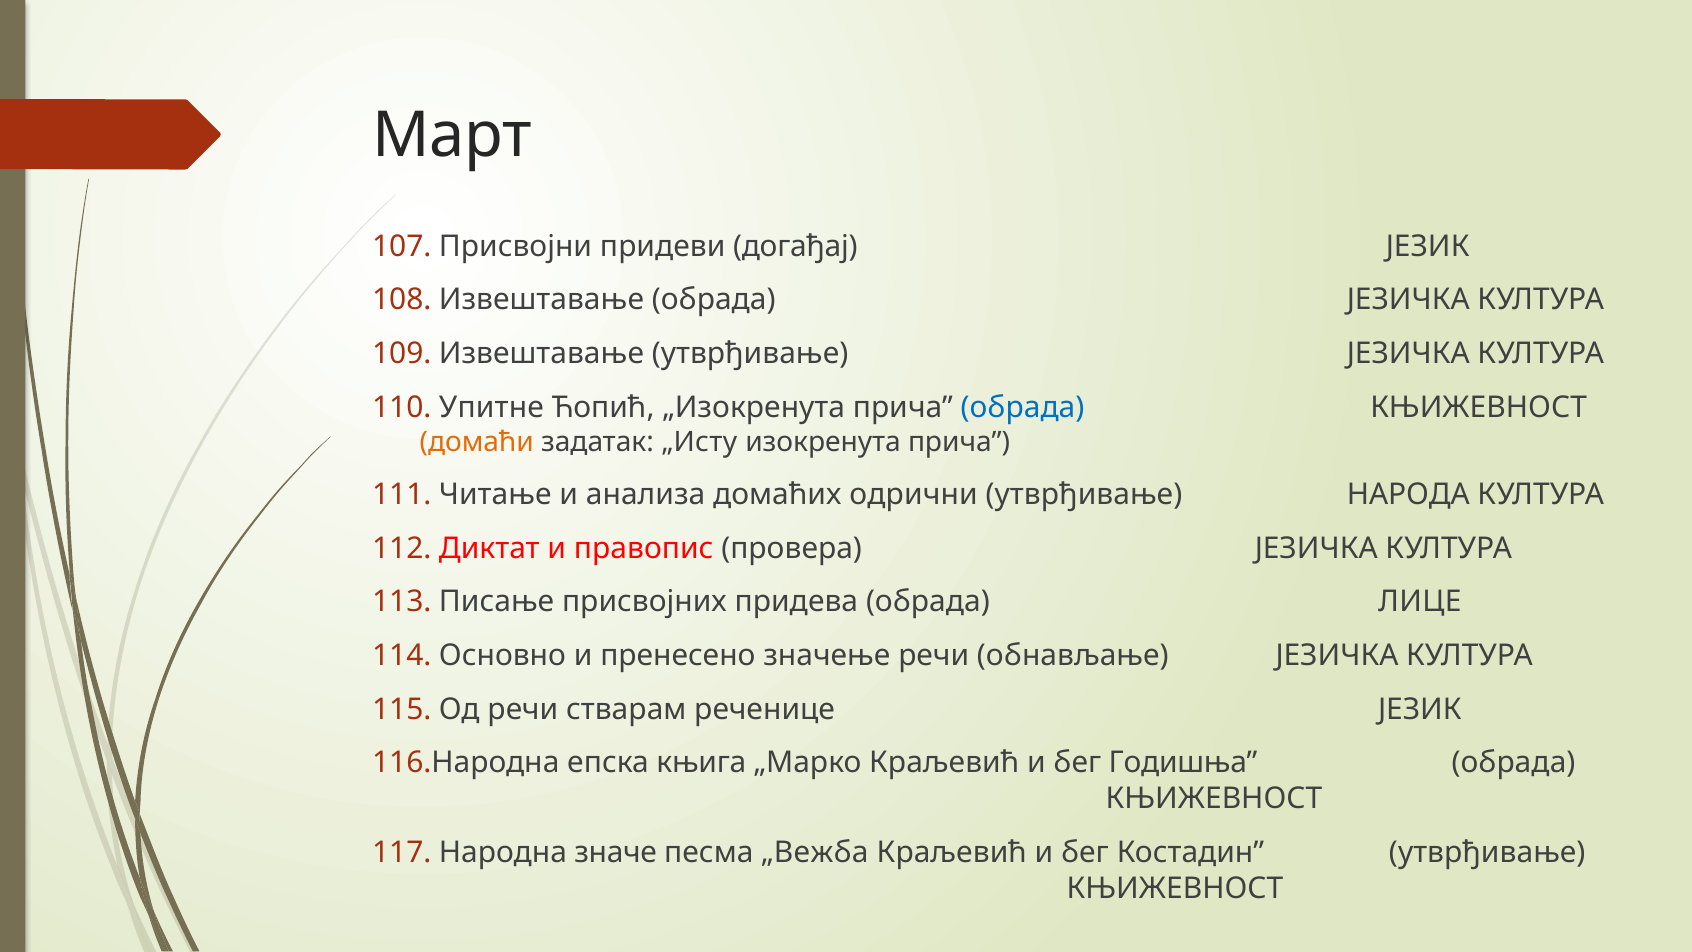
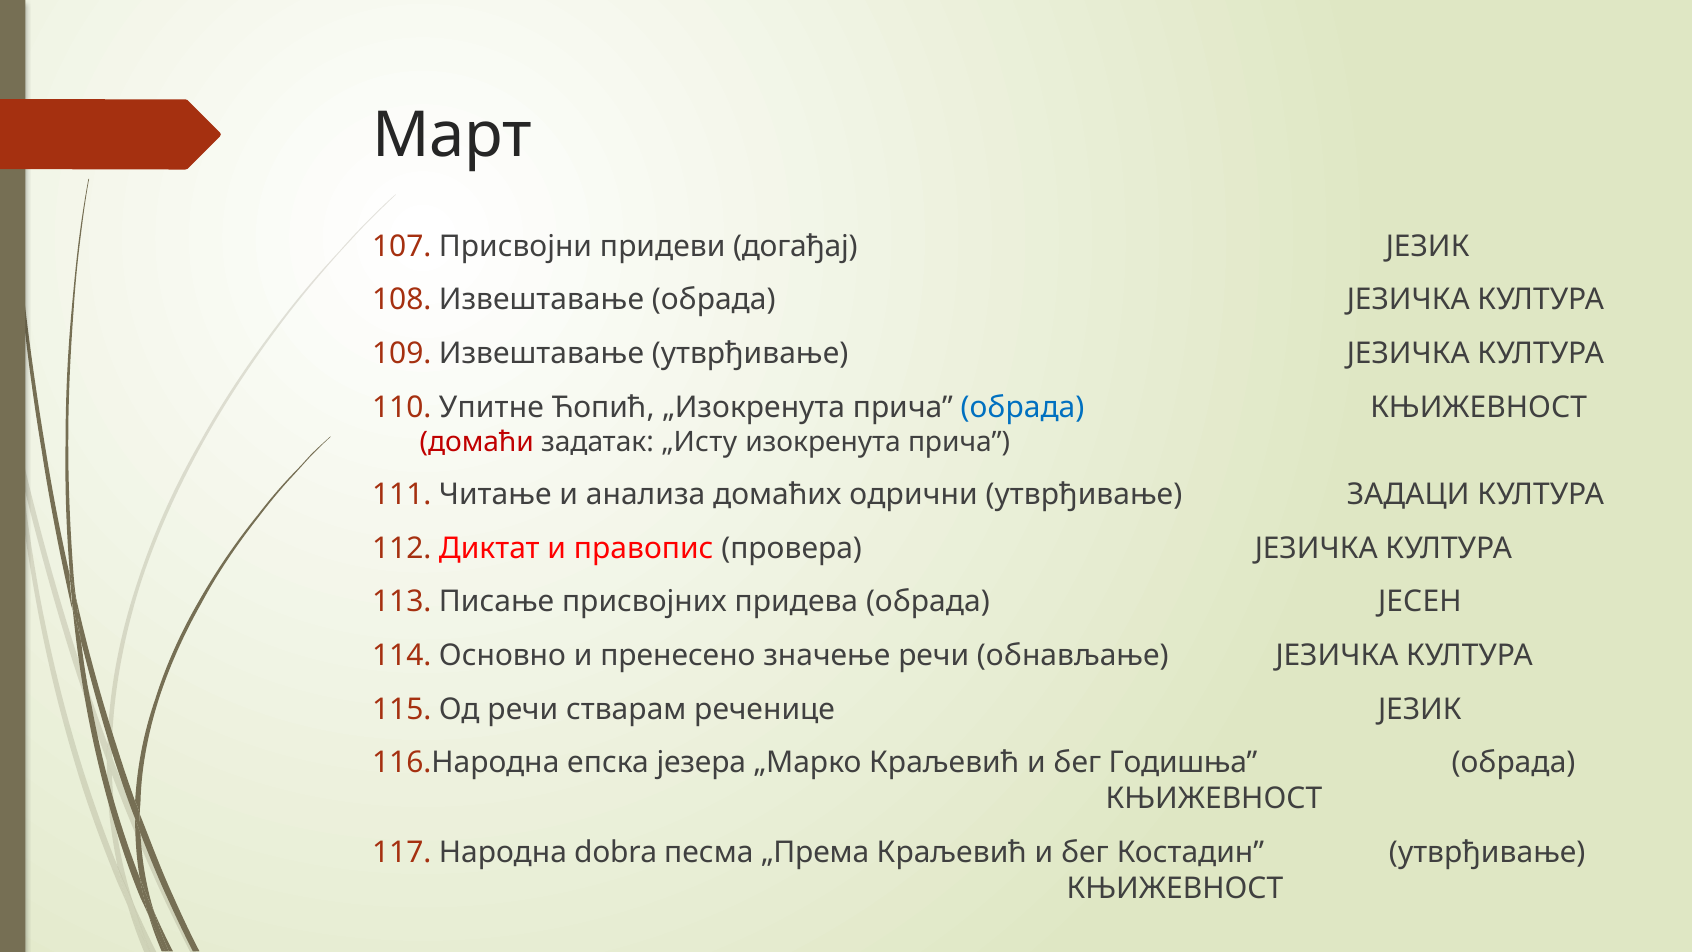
домаћи colour: orange -> red
НАРОДА: НАРОДА -> ЗАДАЦИ
ЛИЦЕ: ЛИЦЕ -> ЈЕСЕН
књига: књига -> језера
значе: значе -> dobra
„Вежба: „Вежба -> „Према
